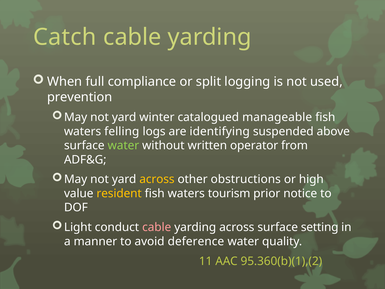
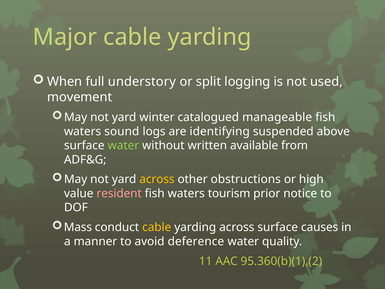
Catch: Catch -> Major
compliance: compliance -> understory
prevention: prevention -> movement
felling: felling -> sound
operator: operator -> available
resident colour: yellow -> pink
Light: Light -> Mass
cable at (157, 227) colour: pink -> yellow
setting: setting -> causes
